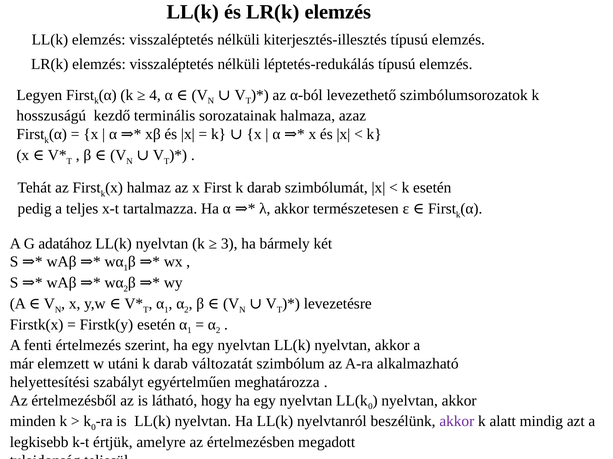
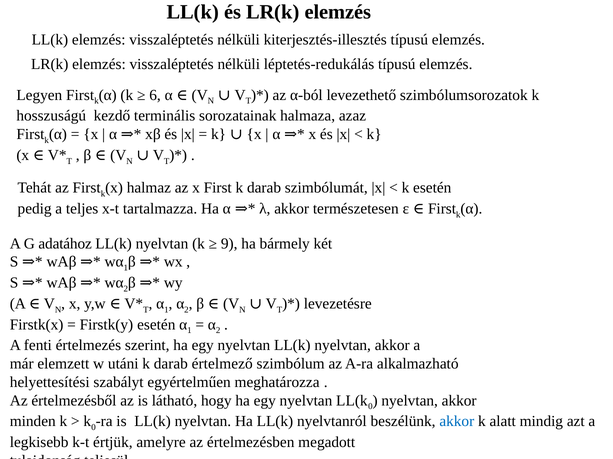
4: 4 -> 6
3: 3 -> 9
változatát: változatát -> értelmező
akkor at (457, 422) colour: purple -> blue
